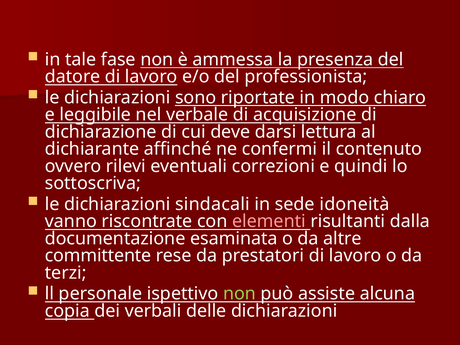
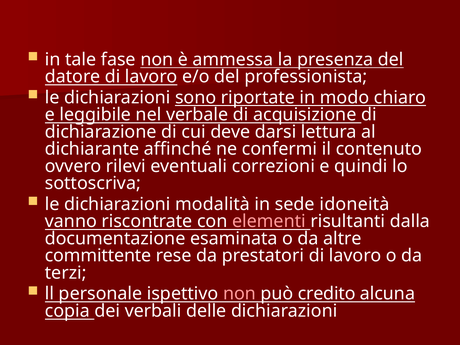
sindacali: sindacali -> modalità
non at (239, 294) colour: light green -> pink
assiste: assiste -> credito
